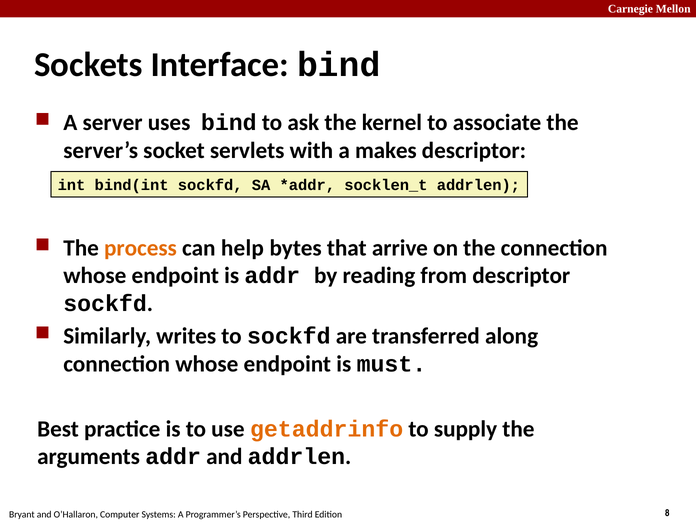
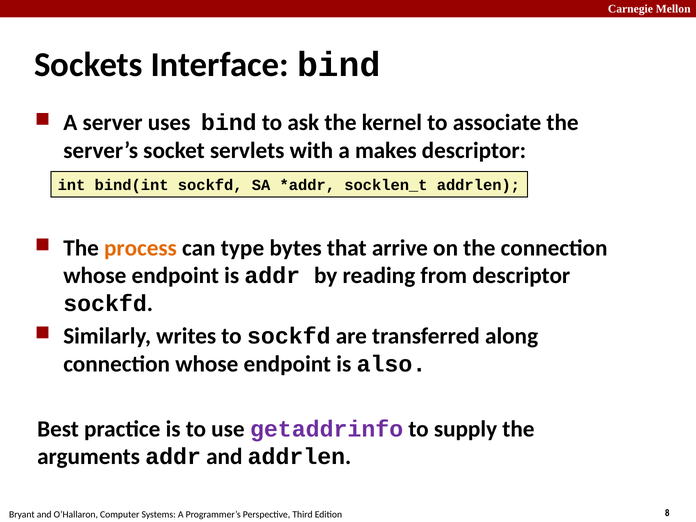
help: help -> type
must: must -> also
getaddrinfo colour: orange -> purple
